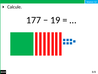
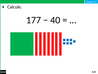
19: 19 -> 40
